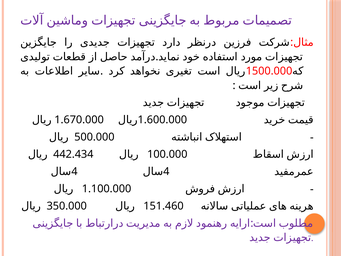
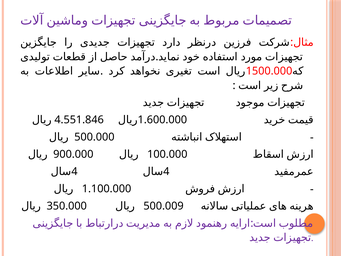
1.670.000: 1.670.000 -> 4.551.846
442.434: 442.434 -> 900.000
151.460: 151.460 -> 500.009
